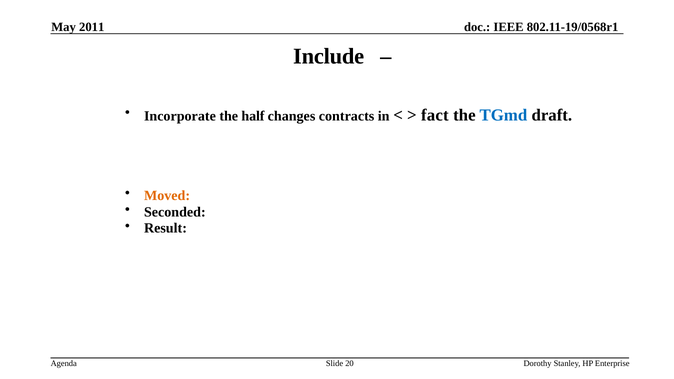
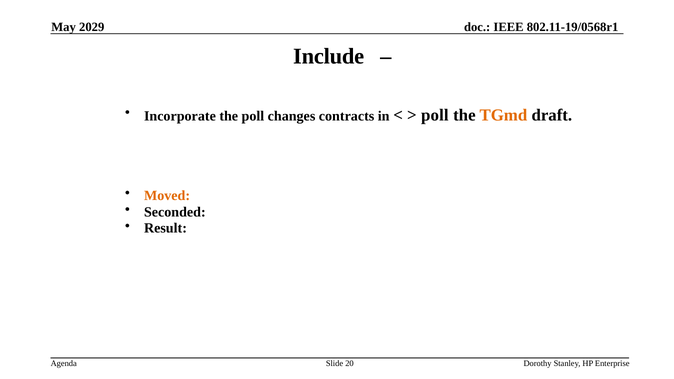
2011: 2011 -> 2029
the half: half -> poll
fact at (435, 115): fact -> poll
TGmd colour: blue -> orange
